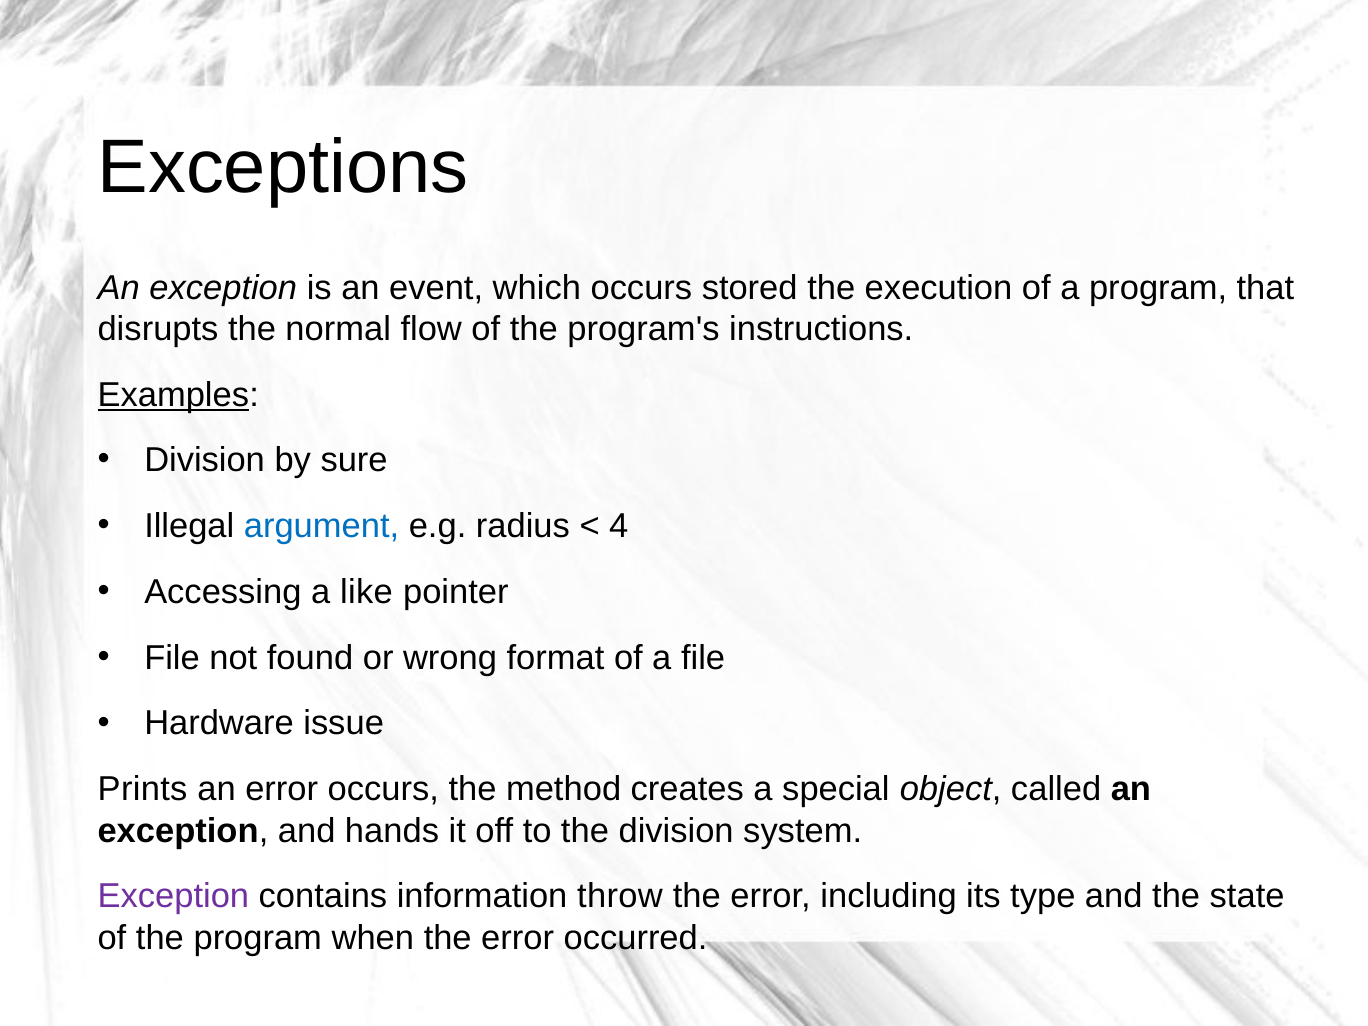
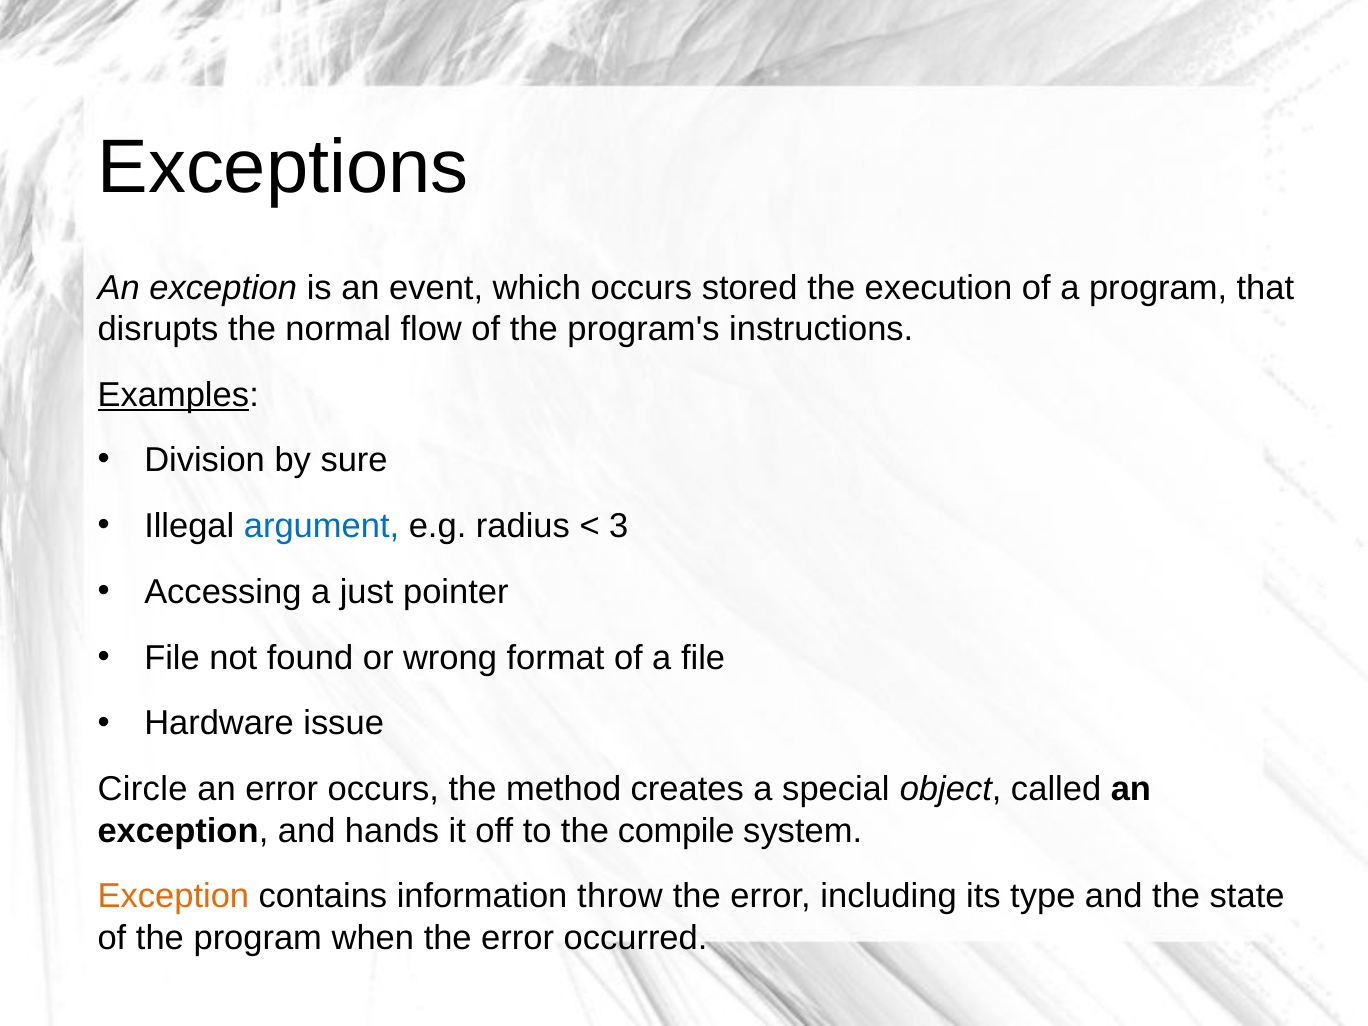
4: 4 -> 3
like: like -> just
Prints: Prints -> Circle
the division: division -> compile
Exception at (173, 896) colour: purple -> orange
